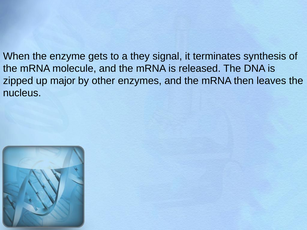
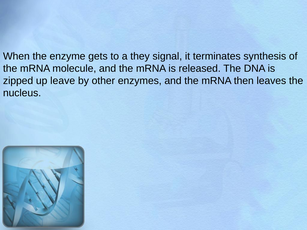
major: major -> leave
